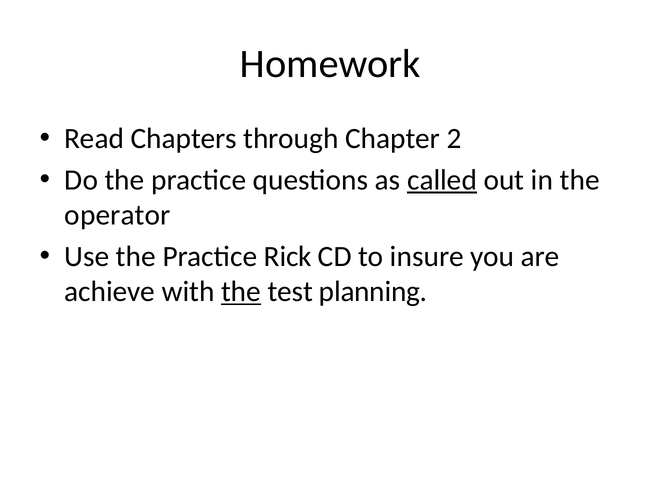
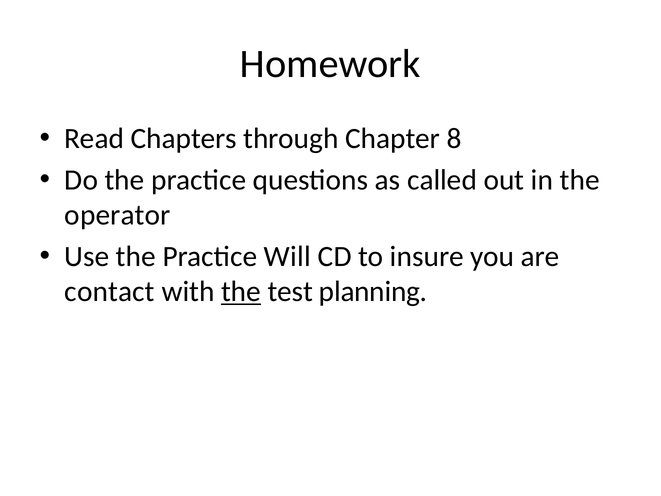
2: 2 -> 8
called underline: present -> none
Rick: Rick -> Will
achieve: achieve -> contact
